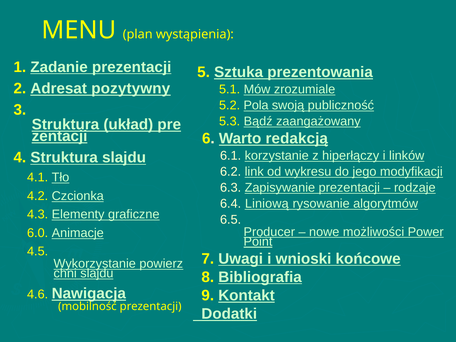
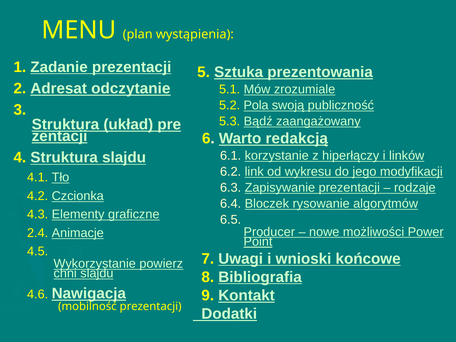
pozytywny: pozytywny -> odczytanie
Liniową: Liniową -> Bloczek
6.0: 6.0 -> 2.4
